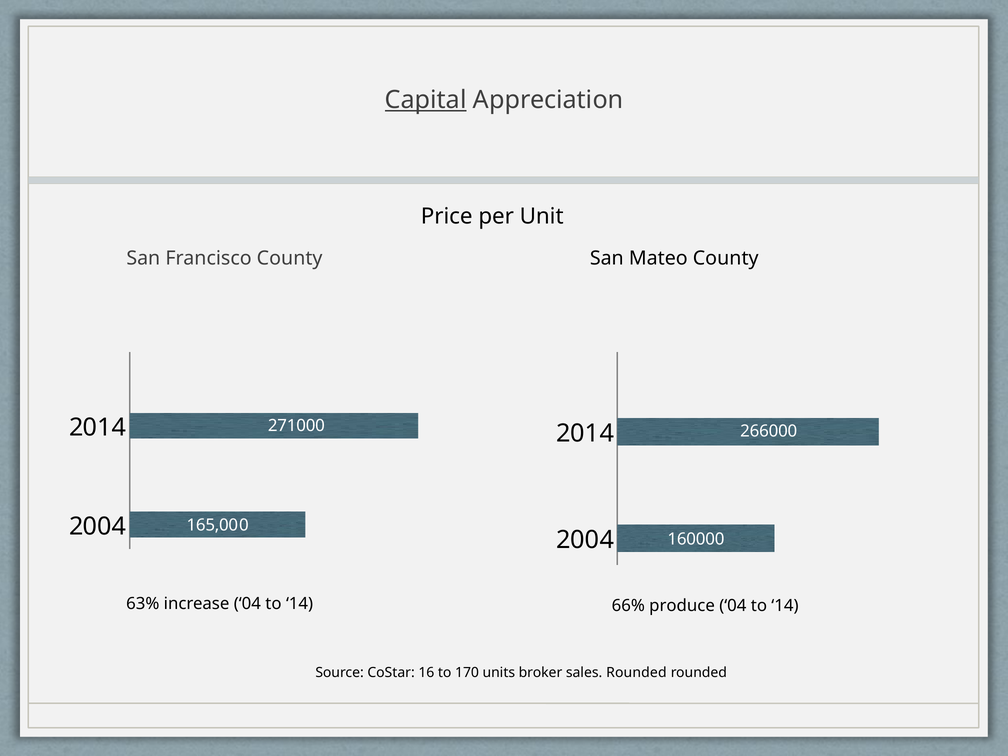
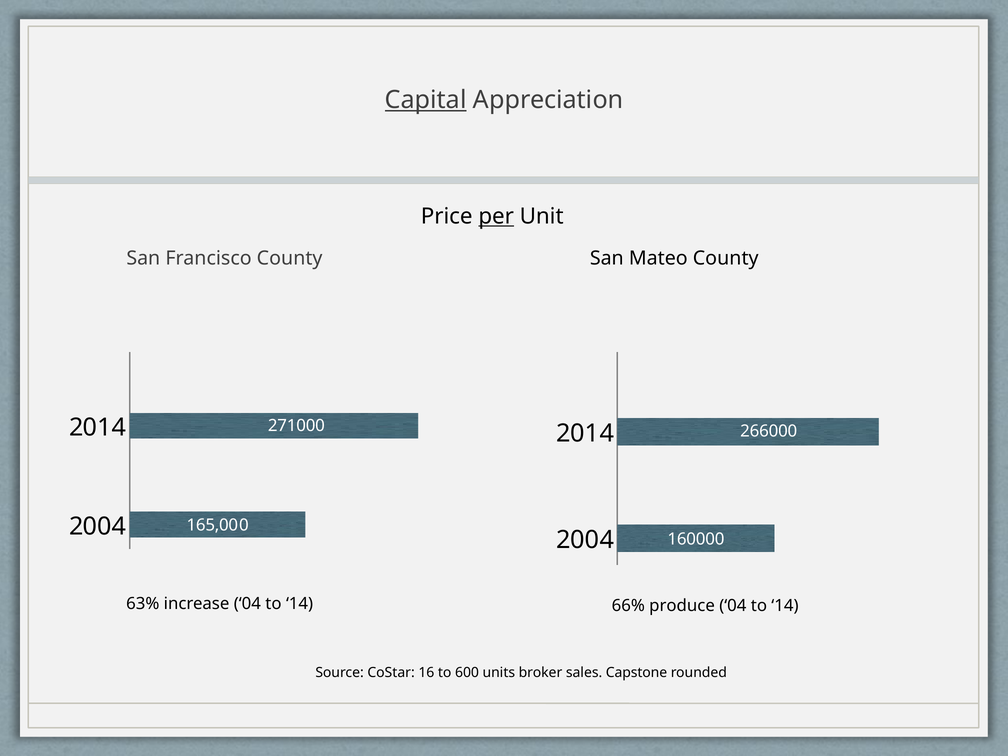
per underline: none -> present
170: 170 -> 600
sales Rounded: Rounded -> Capstone
